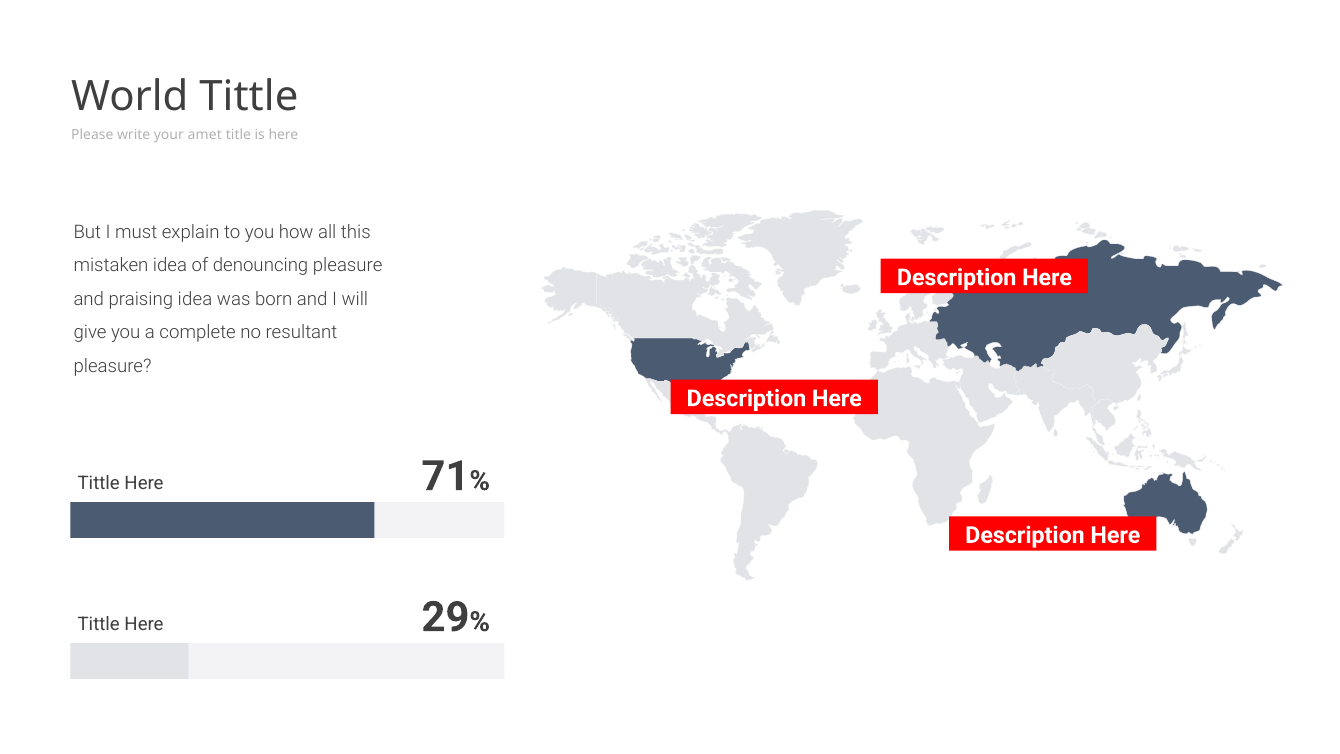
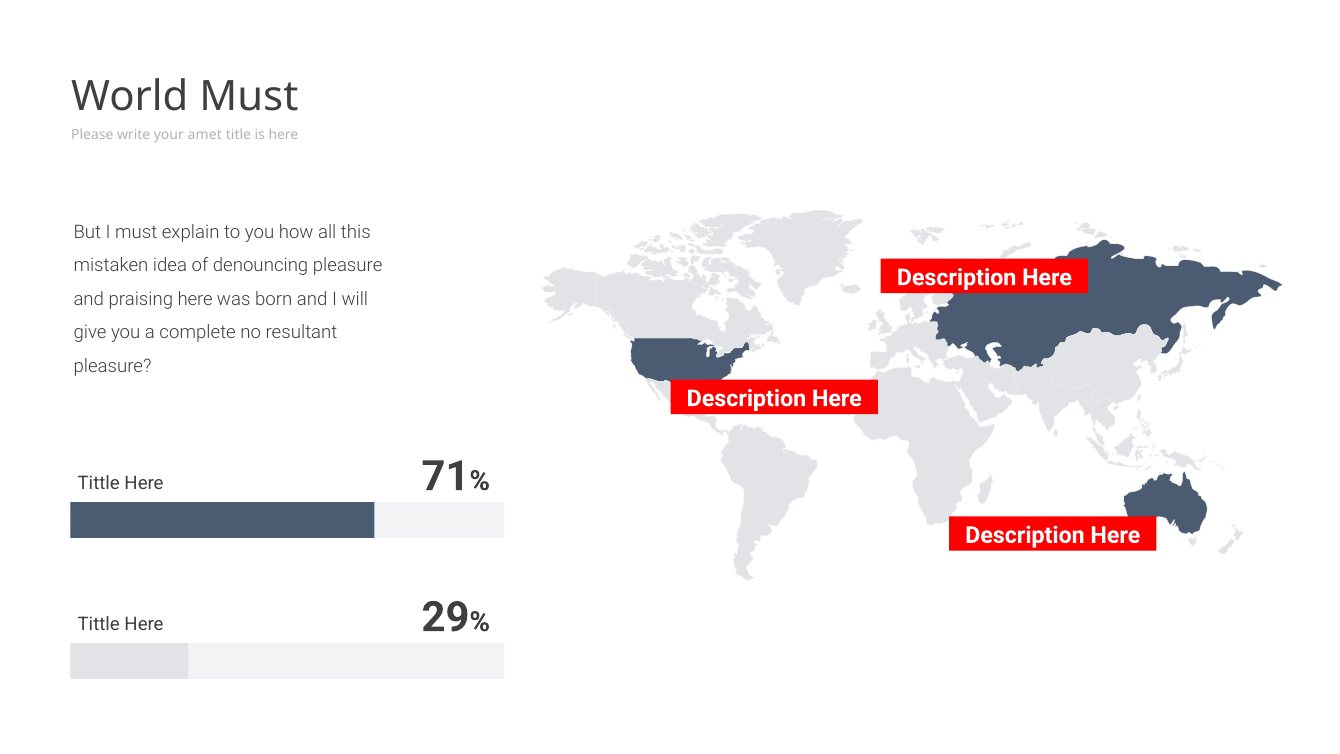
World Tittle: Tittle -> Must
praising idea: idea -> here
